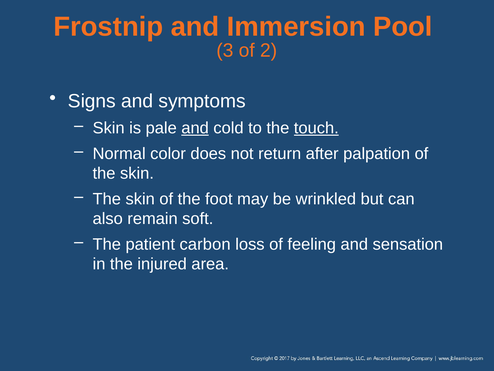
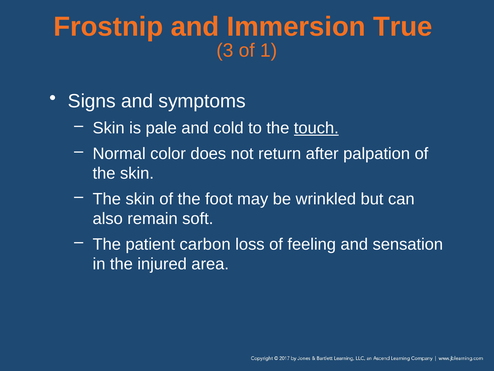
Pool: Pool -> True
2: 2 -> 1
and at (195, 128) underline: present -> none
